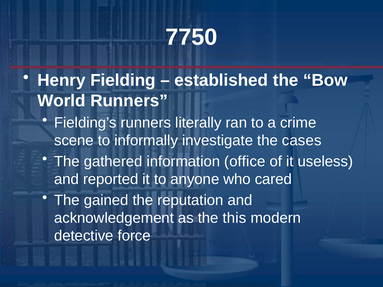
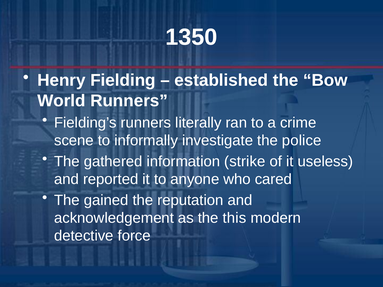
7750: 7750 -> 1350
cases: cases -> police
office: office -> strike
